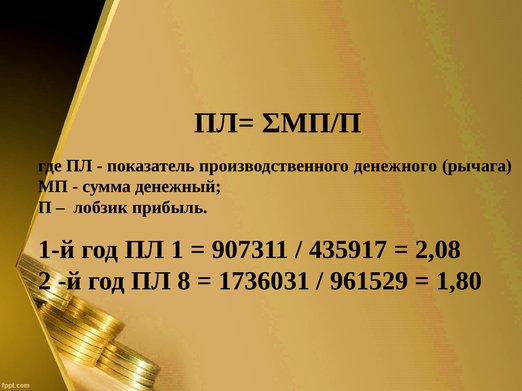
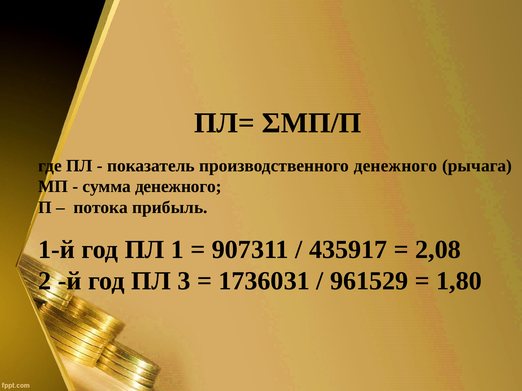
сумма денежный: денежный -> денежного
лобзик: лобзик -> потока
8: 8 -> 3
